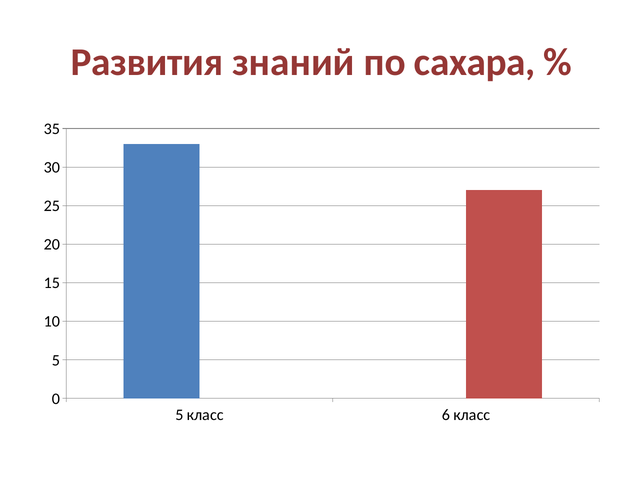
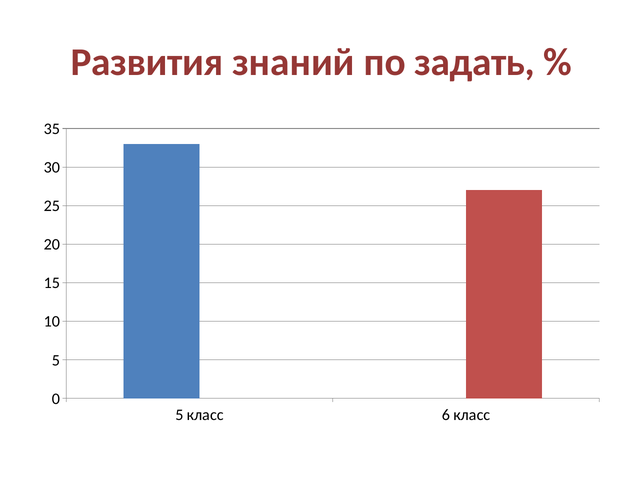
сахара: сахара -> задать
